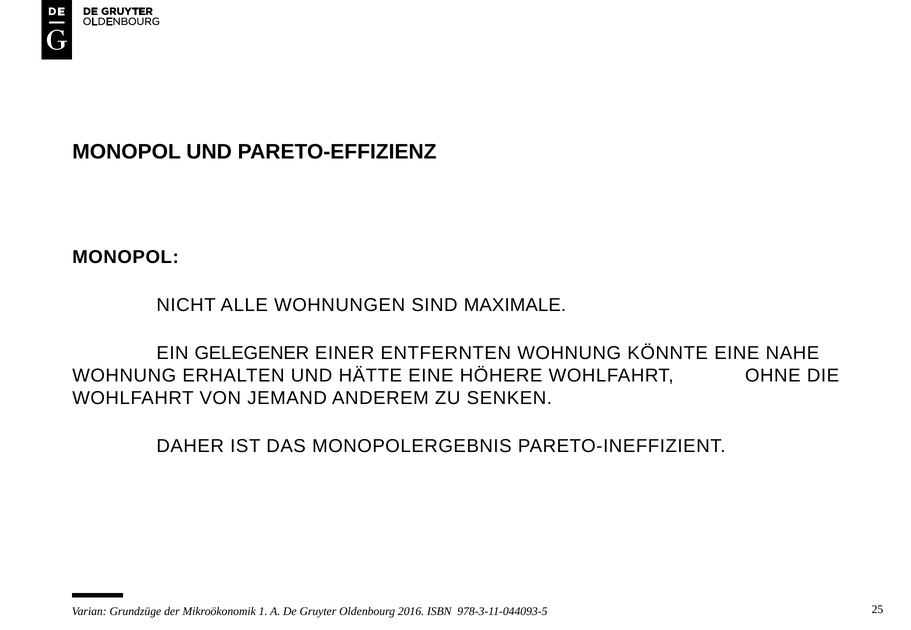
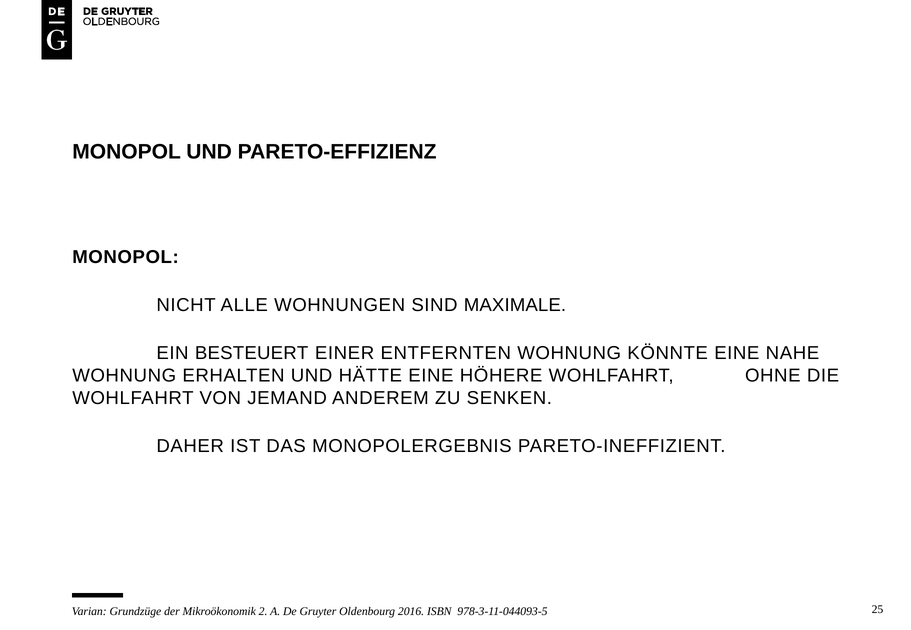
GELEGENER: GELEGENER -> BESTEUERT
1: 1 -> 2
